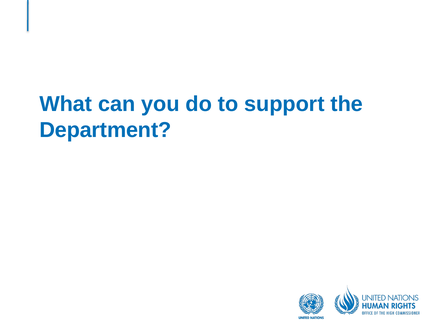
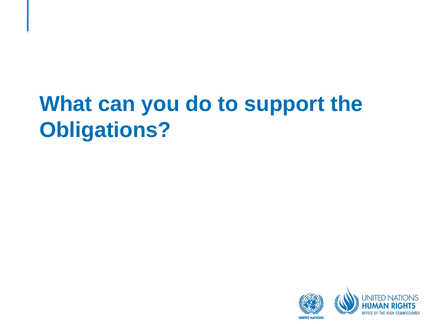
Department: Department -> Obligations
